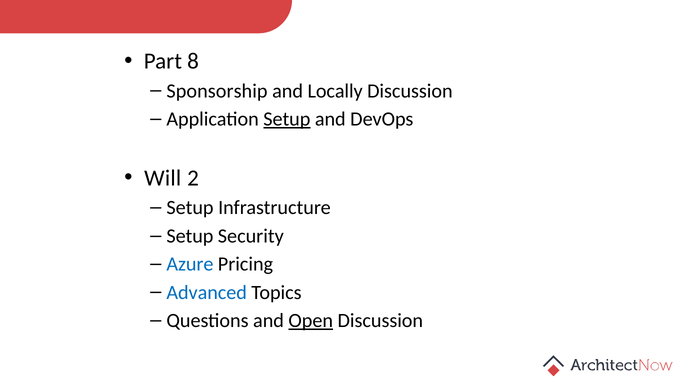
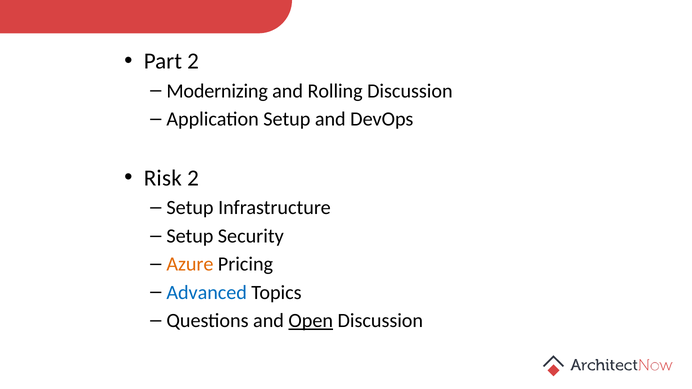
Part 8: 8 -> 2
Sponsorship: Sponsorship -> Modernizing
Locally: Locally -> Rolling
Setup at (287, 119) underline: present -> none
Will: Will -> Risk
Azure colour: blue -> orange
